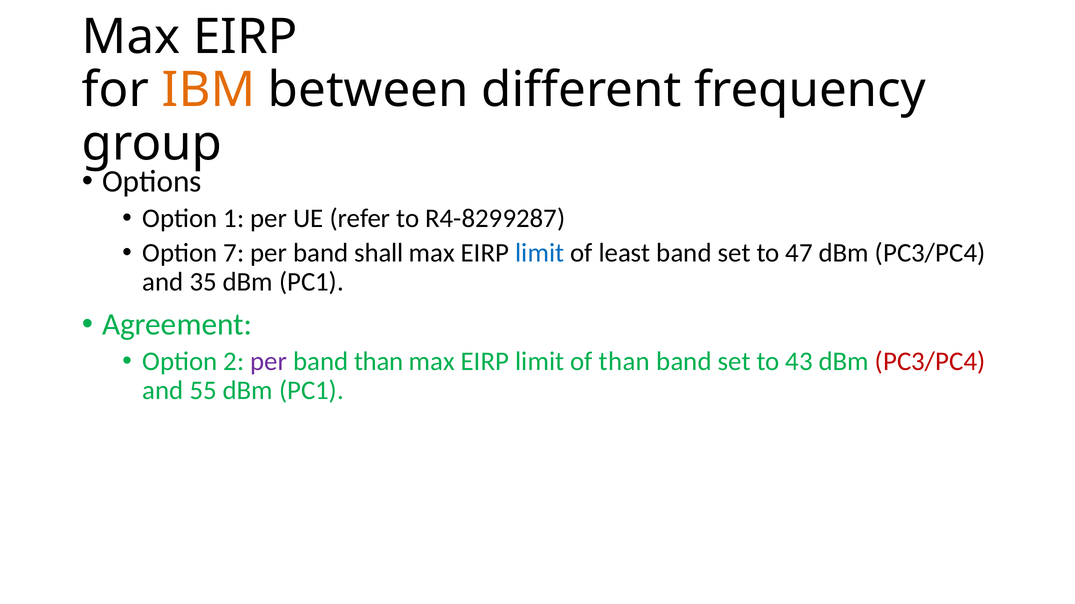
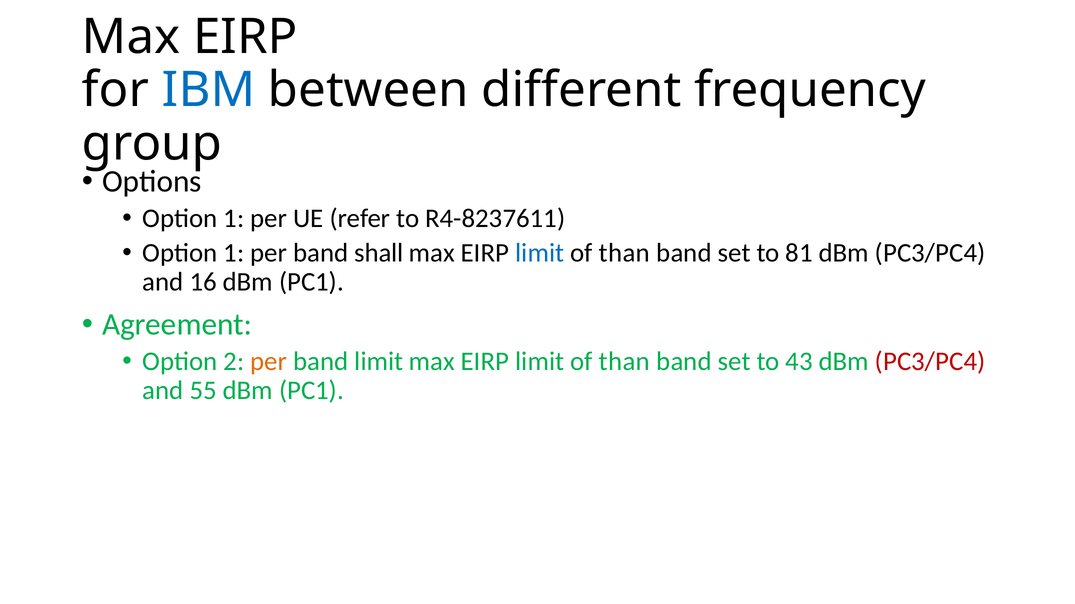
IBM colour: orange -> blue
R4-8299287: R4-8299287 -> R4-8237611
7 at (234, 253): 7 -> 1
least at (624, 253): least -> than
47: 47 -> 81
35: 35 -> 16
per at (269, 362) colour: purple -> orange
band than: than -> limit
